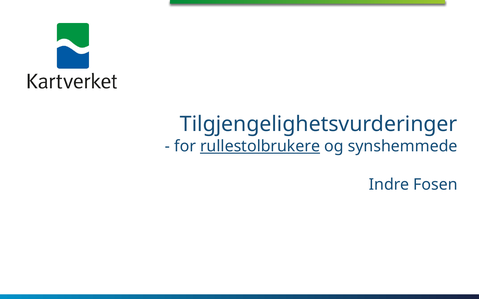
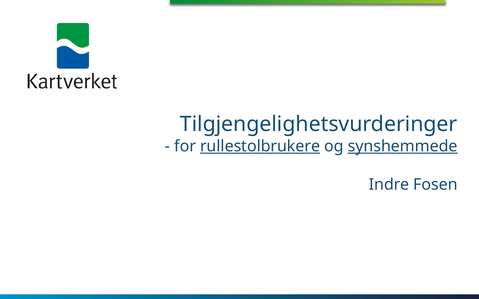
synshemmede underline: none -> present
